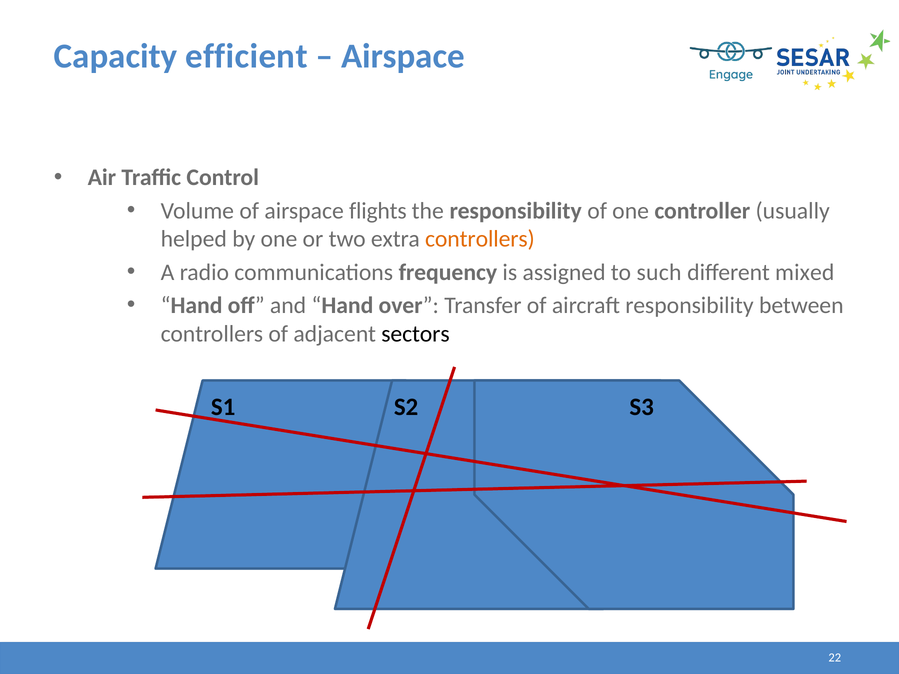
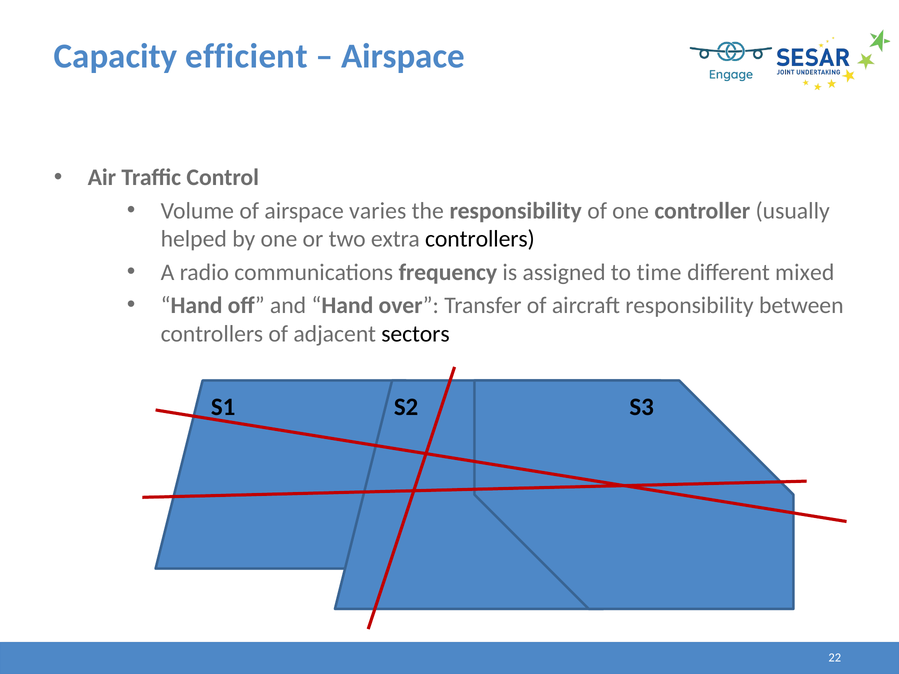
flights: flights -> varies
controllers at (480, 239) colour: orange -> black
such: such -> time
